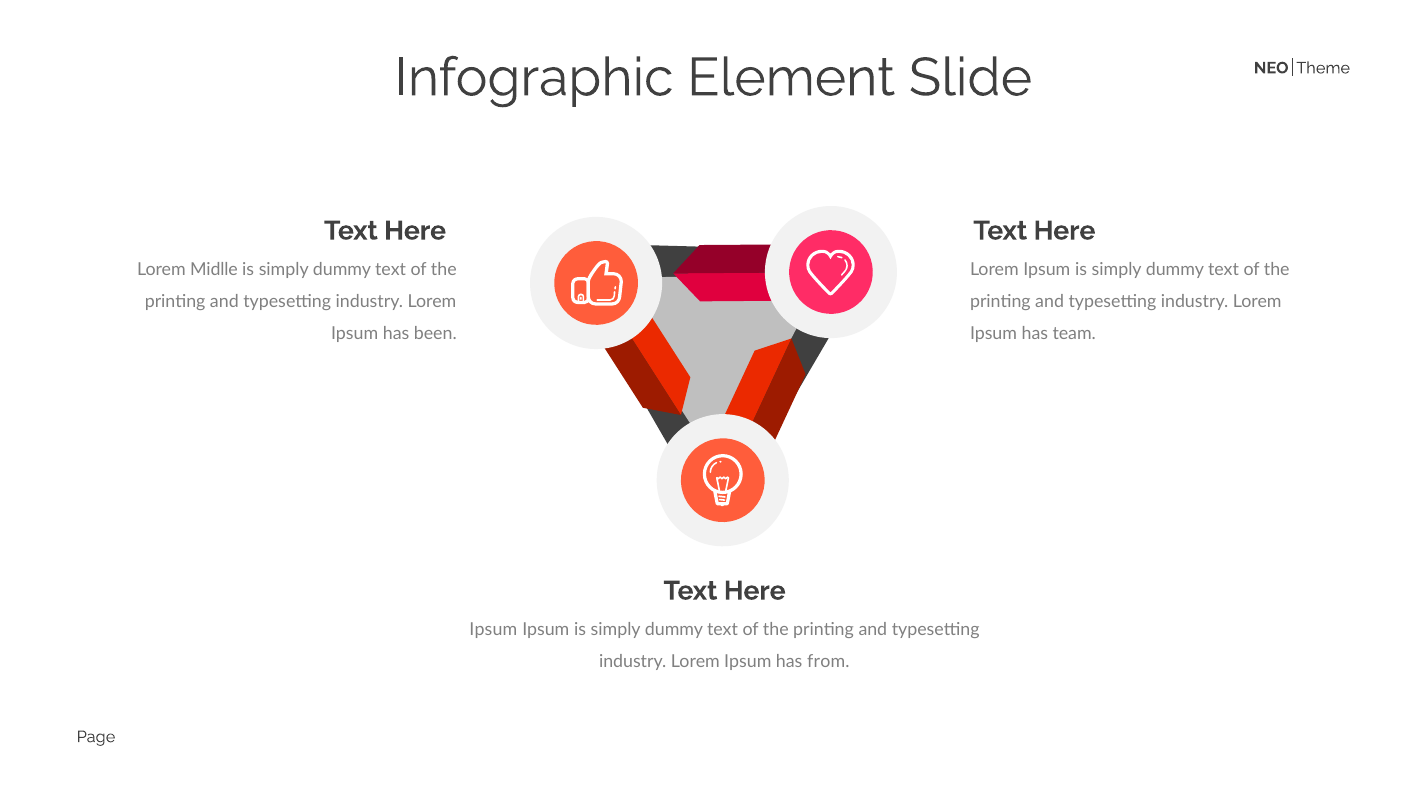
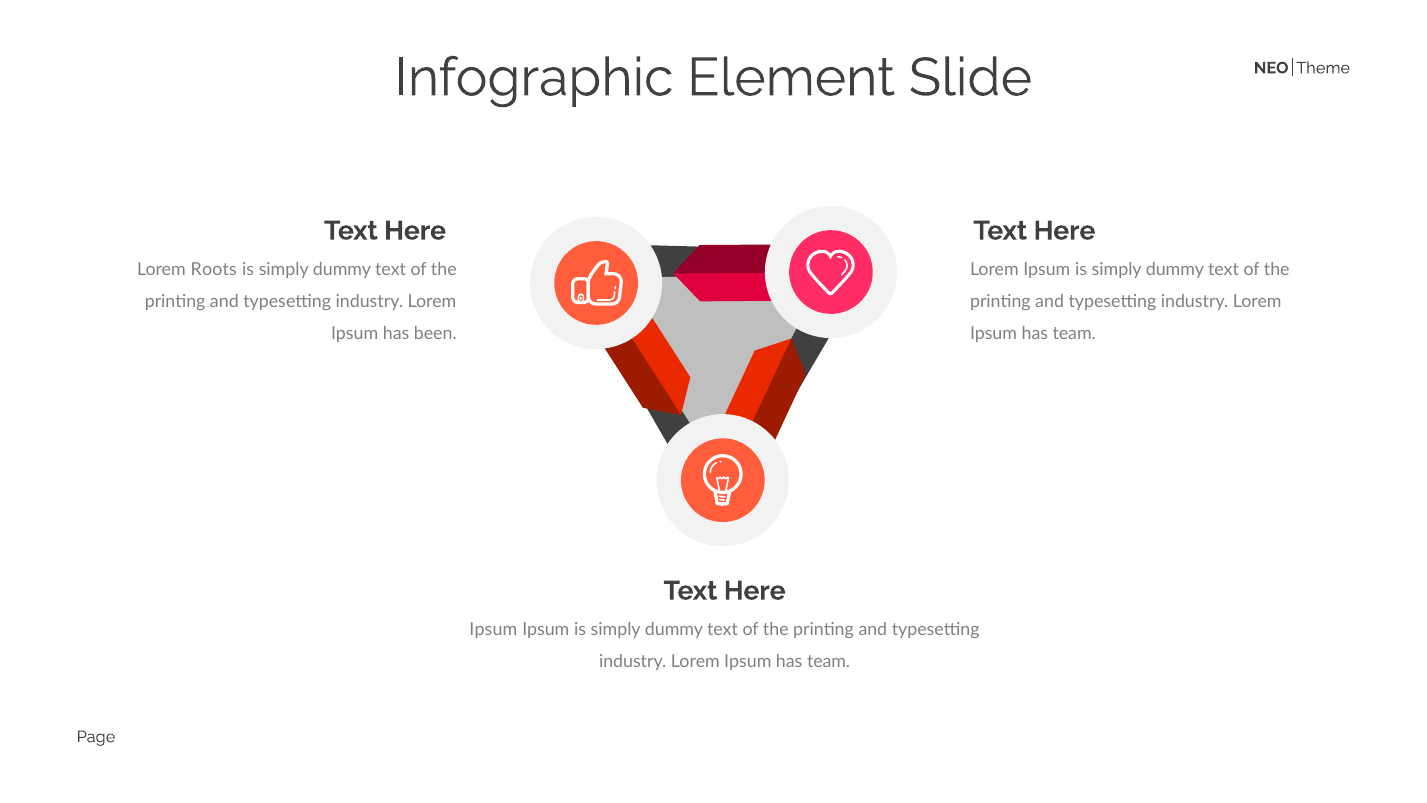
Midlle: Midlle -> Roots
from at (828, 662): from -> team
